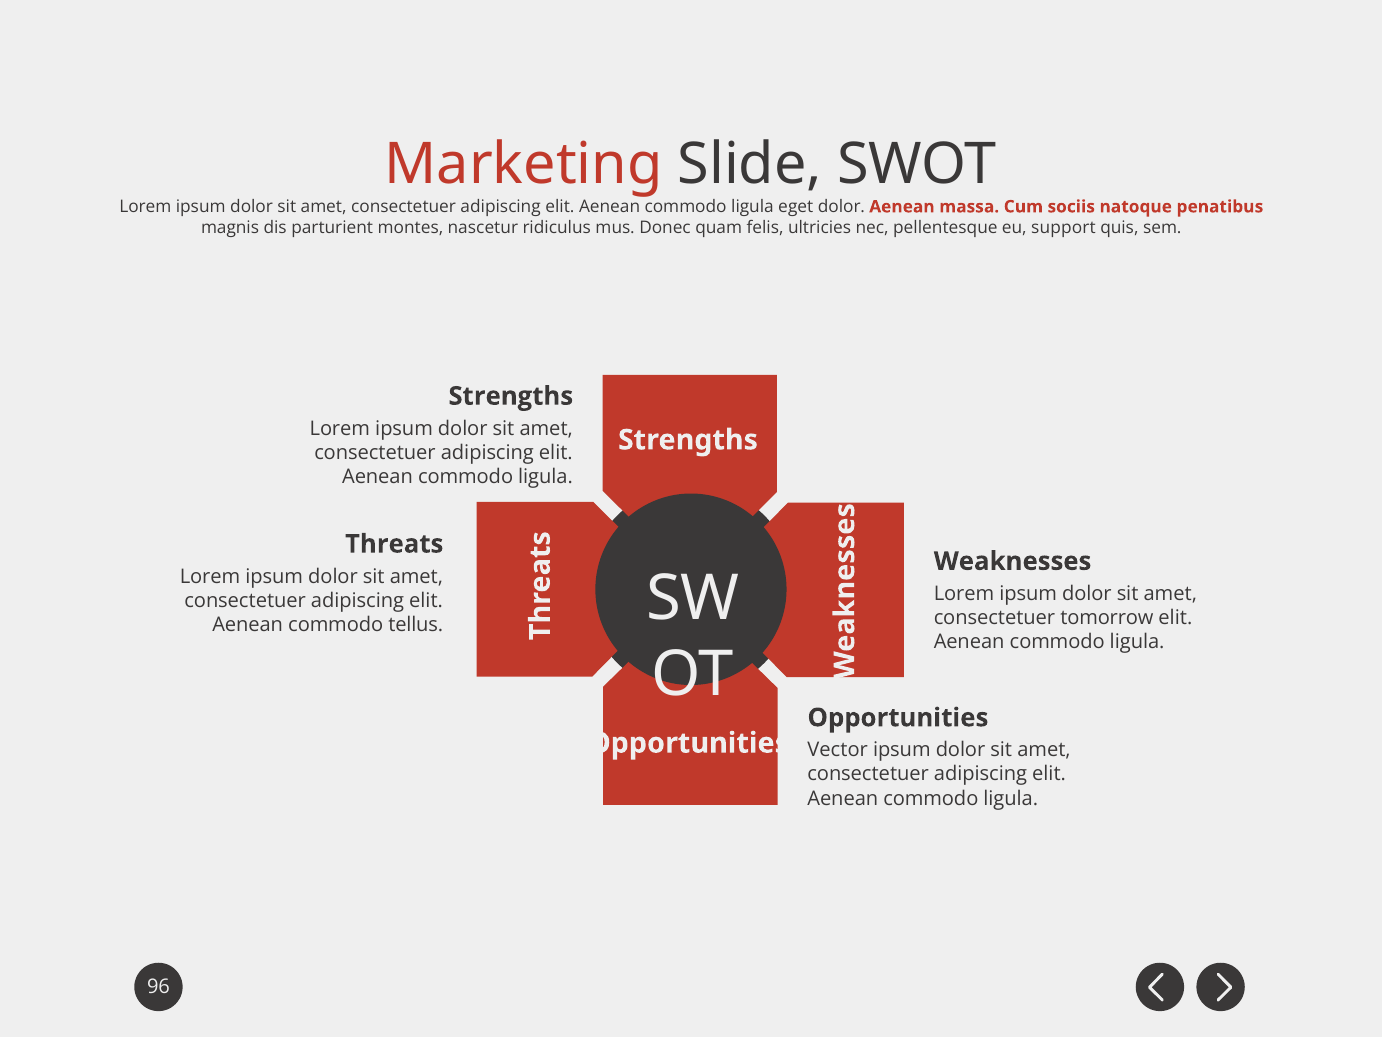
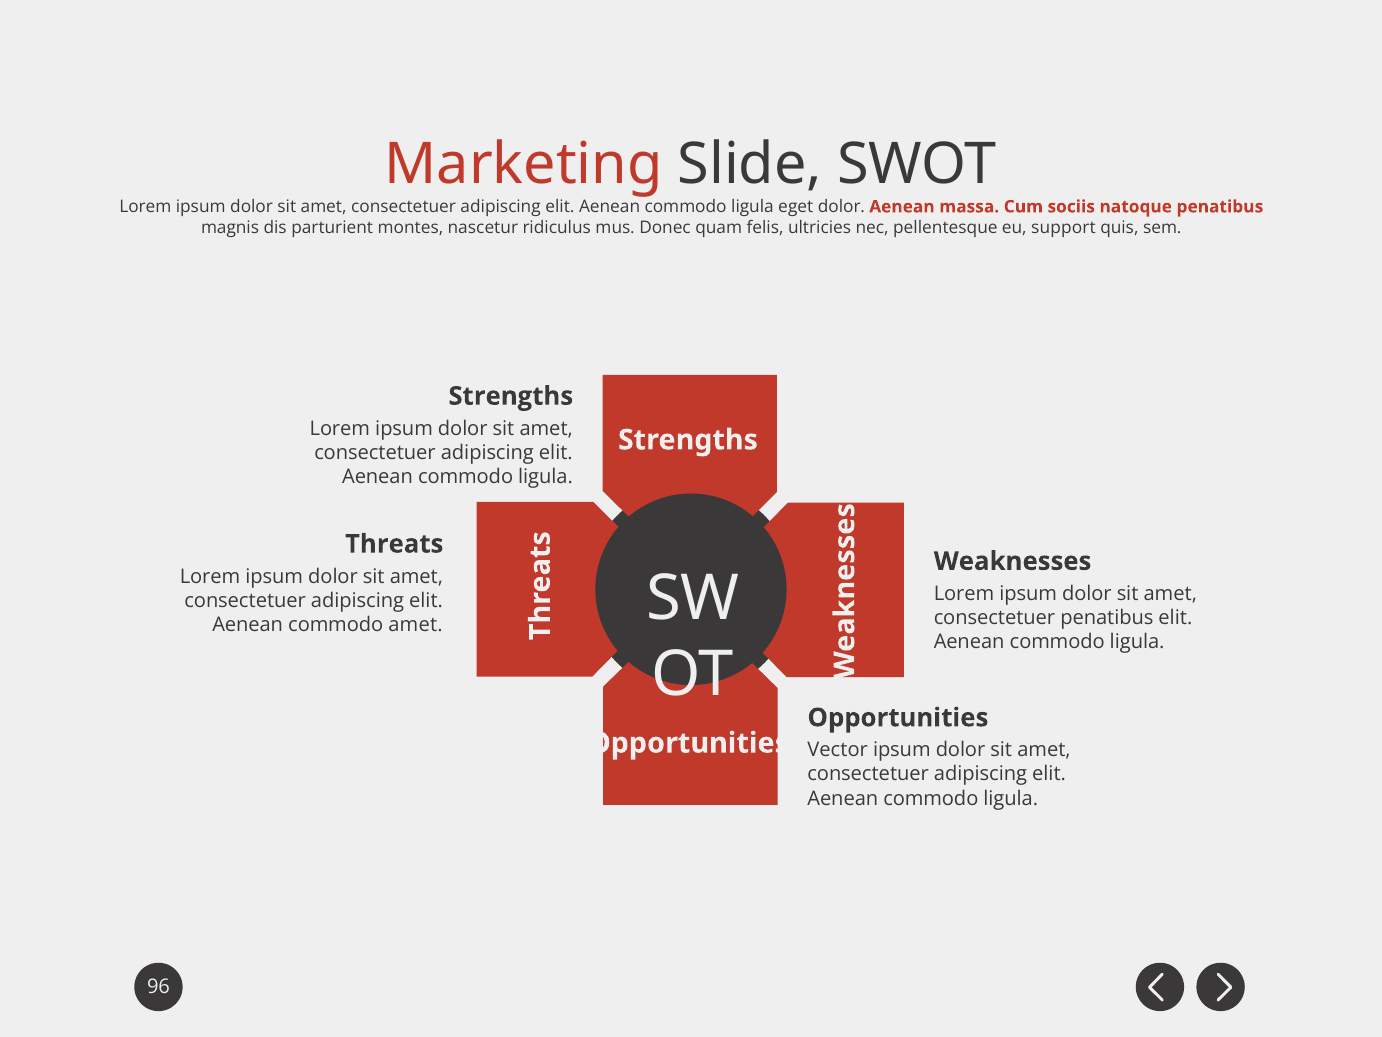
consectetuer tomorrow: tomorrow -> penatibus
commodo tellus: tellus -> amet
